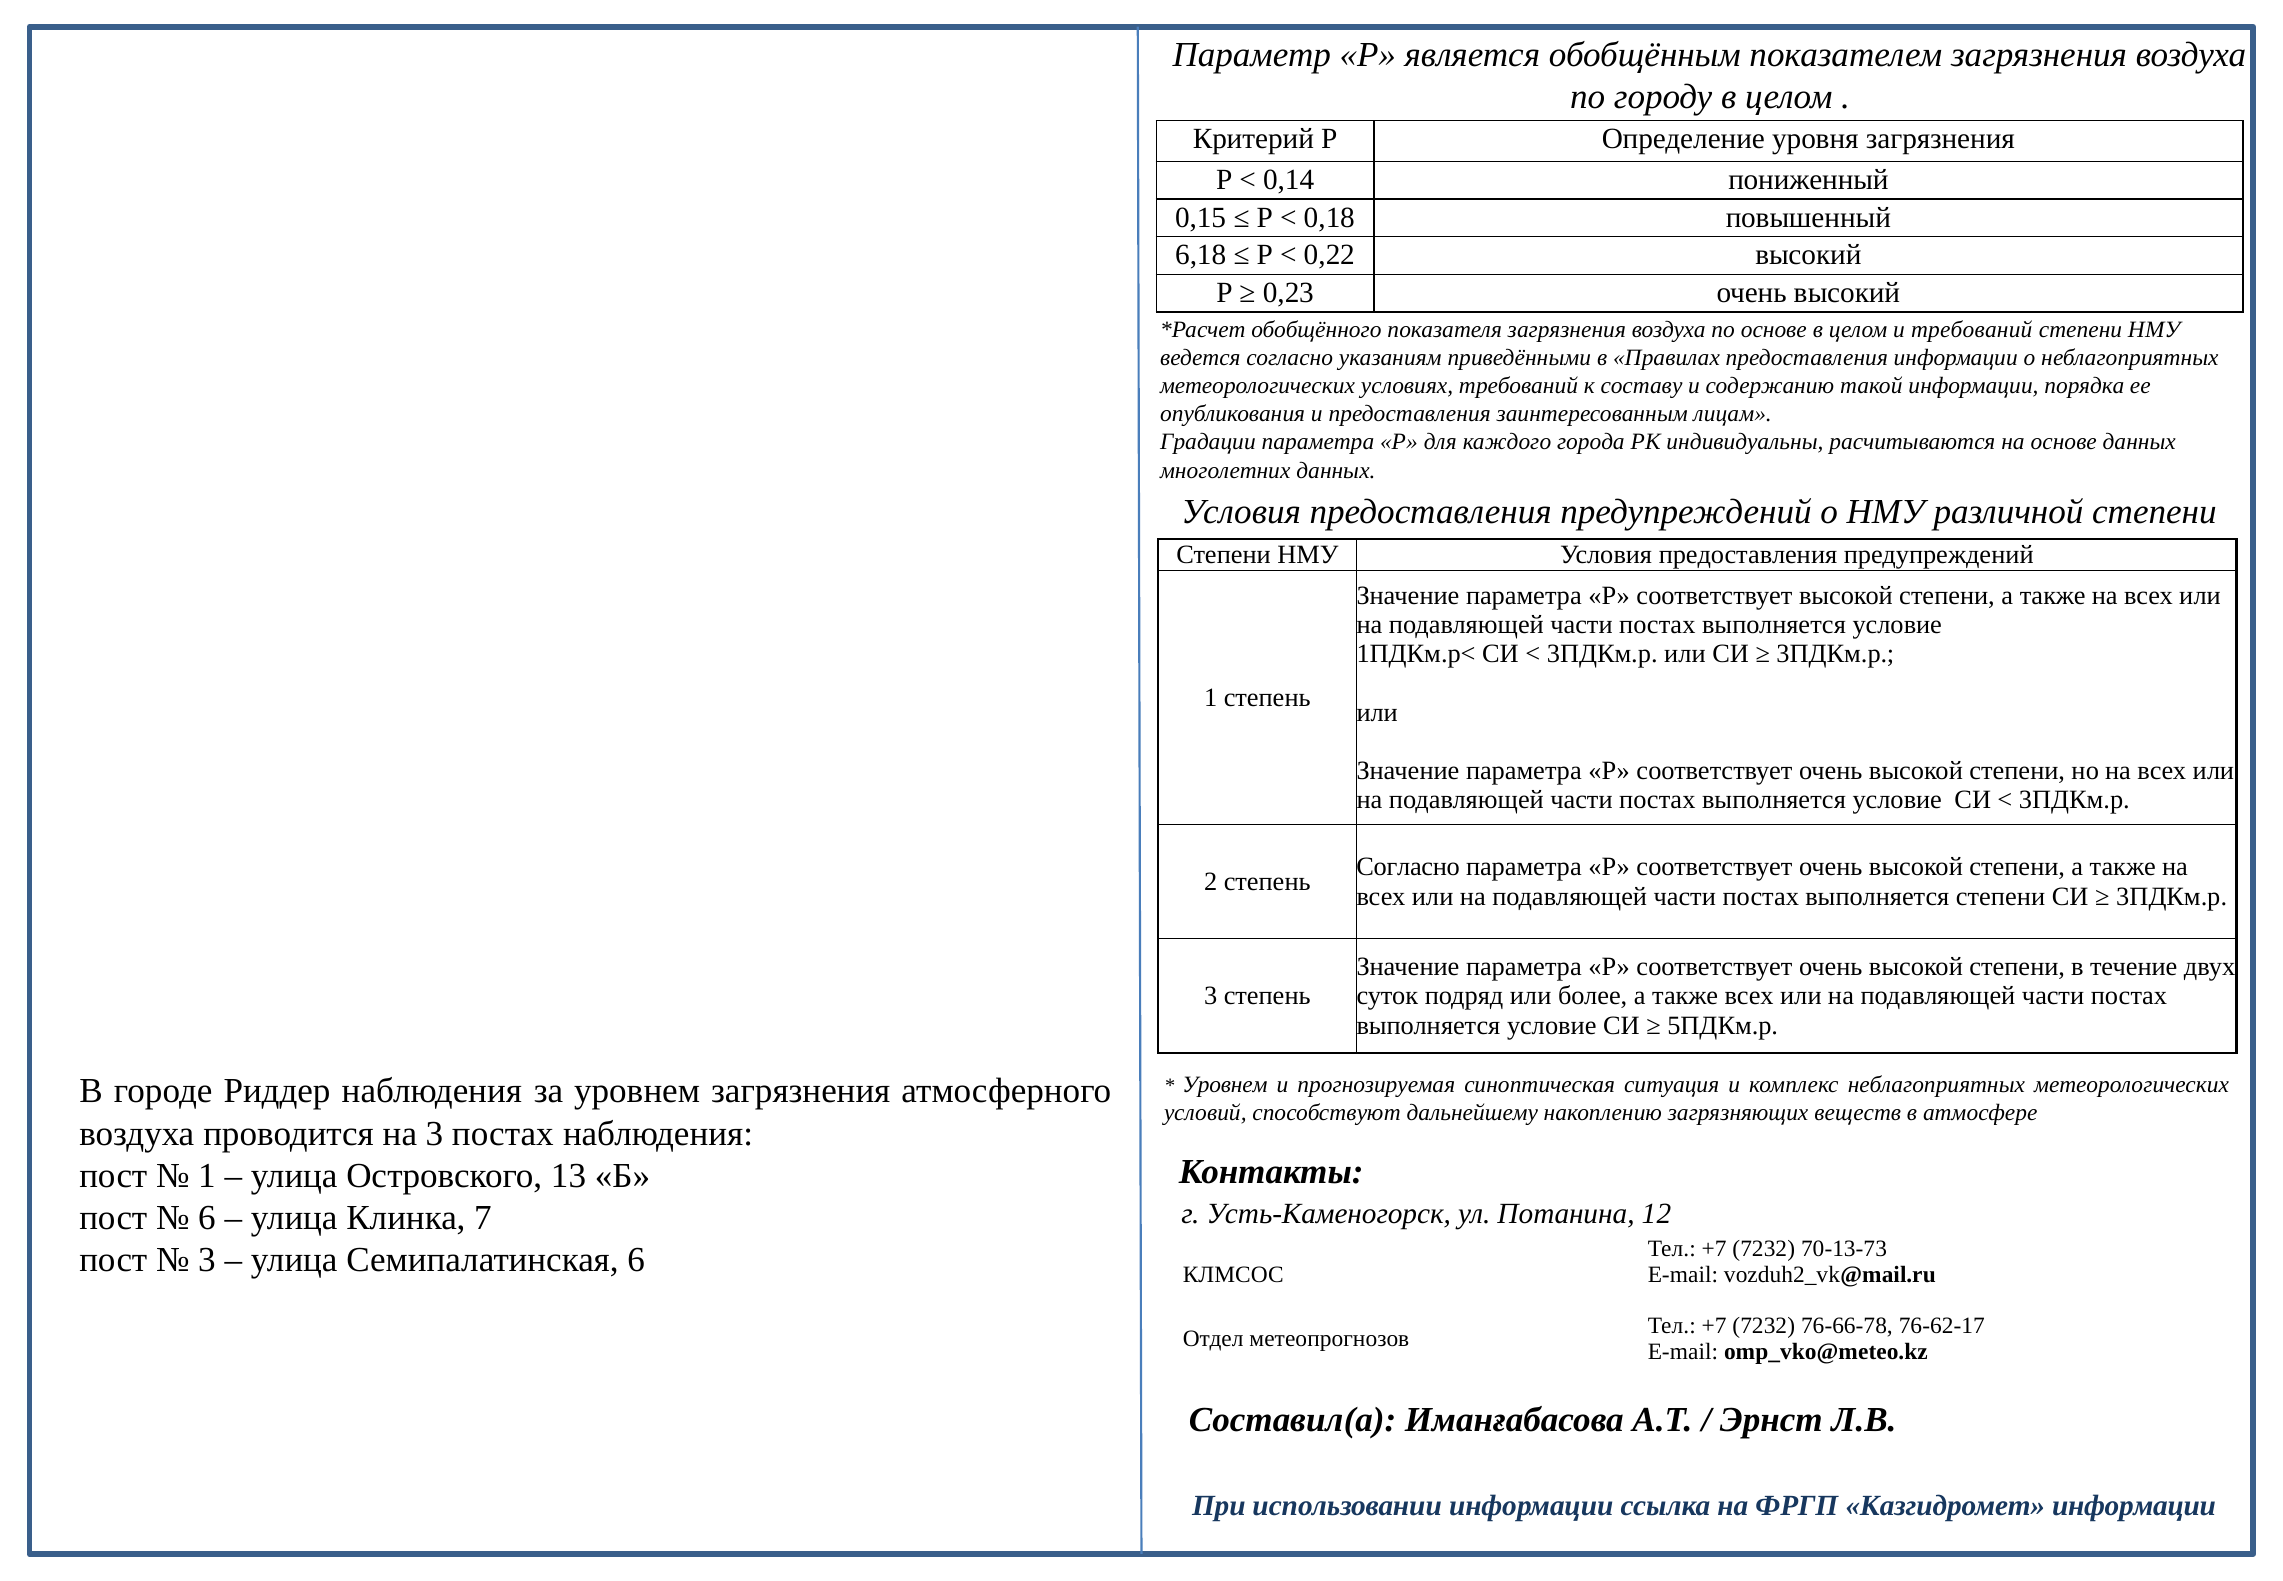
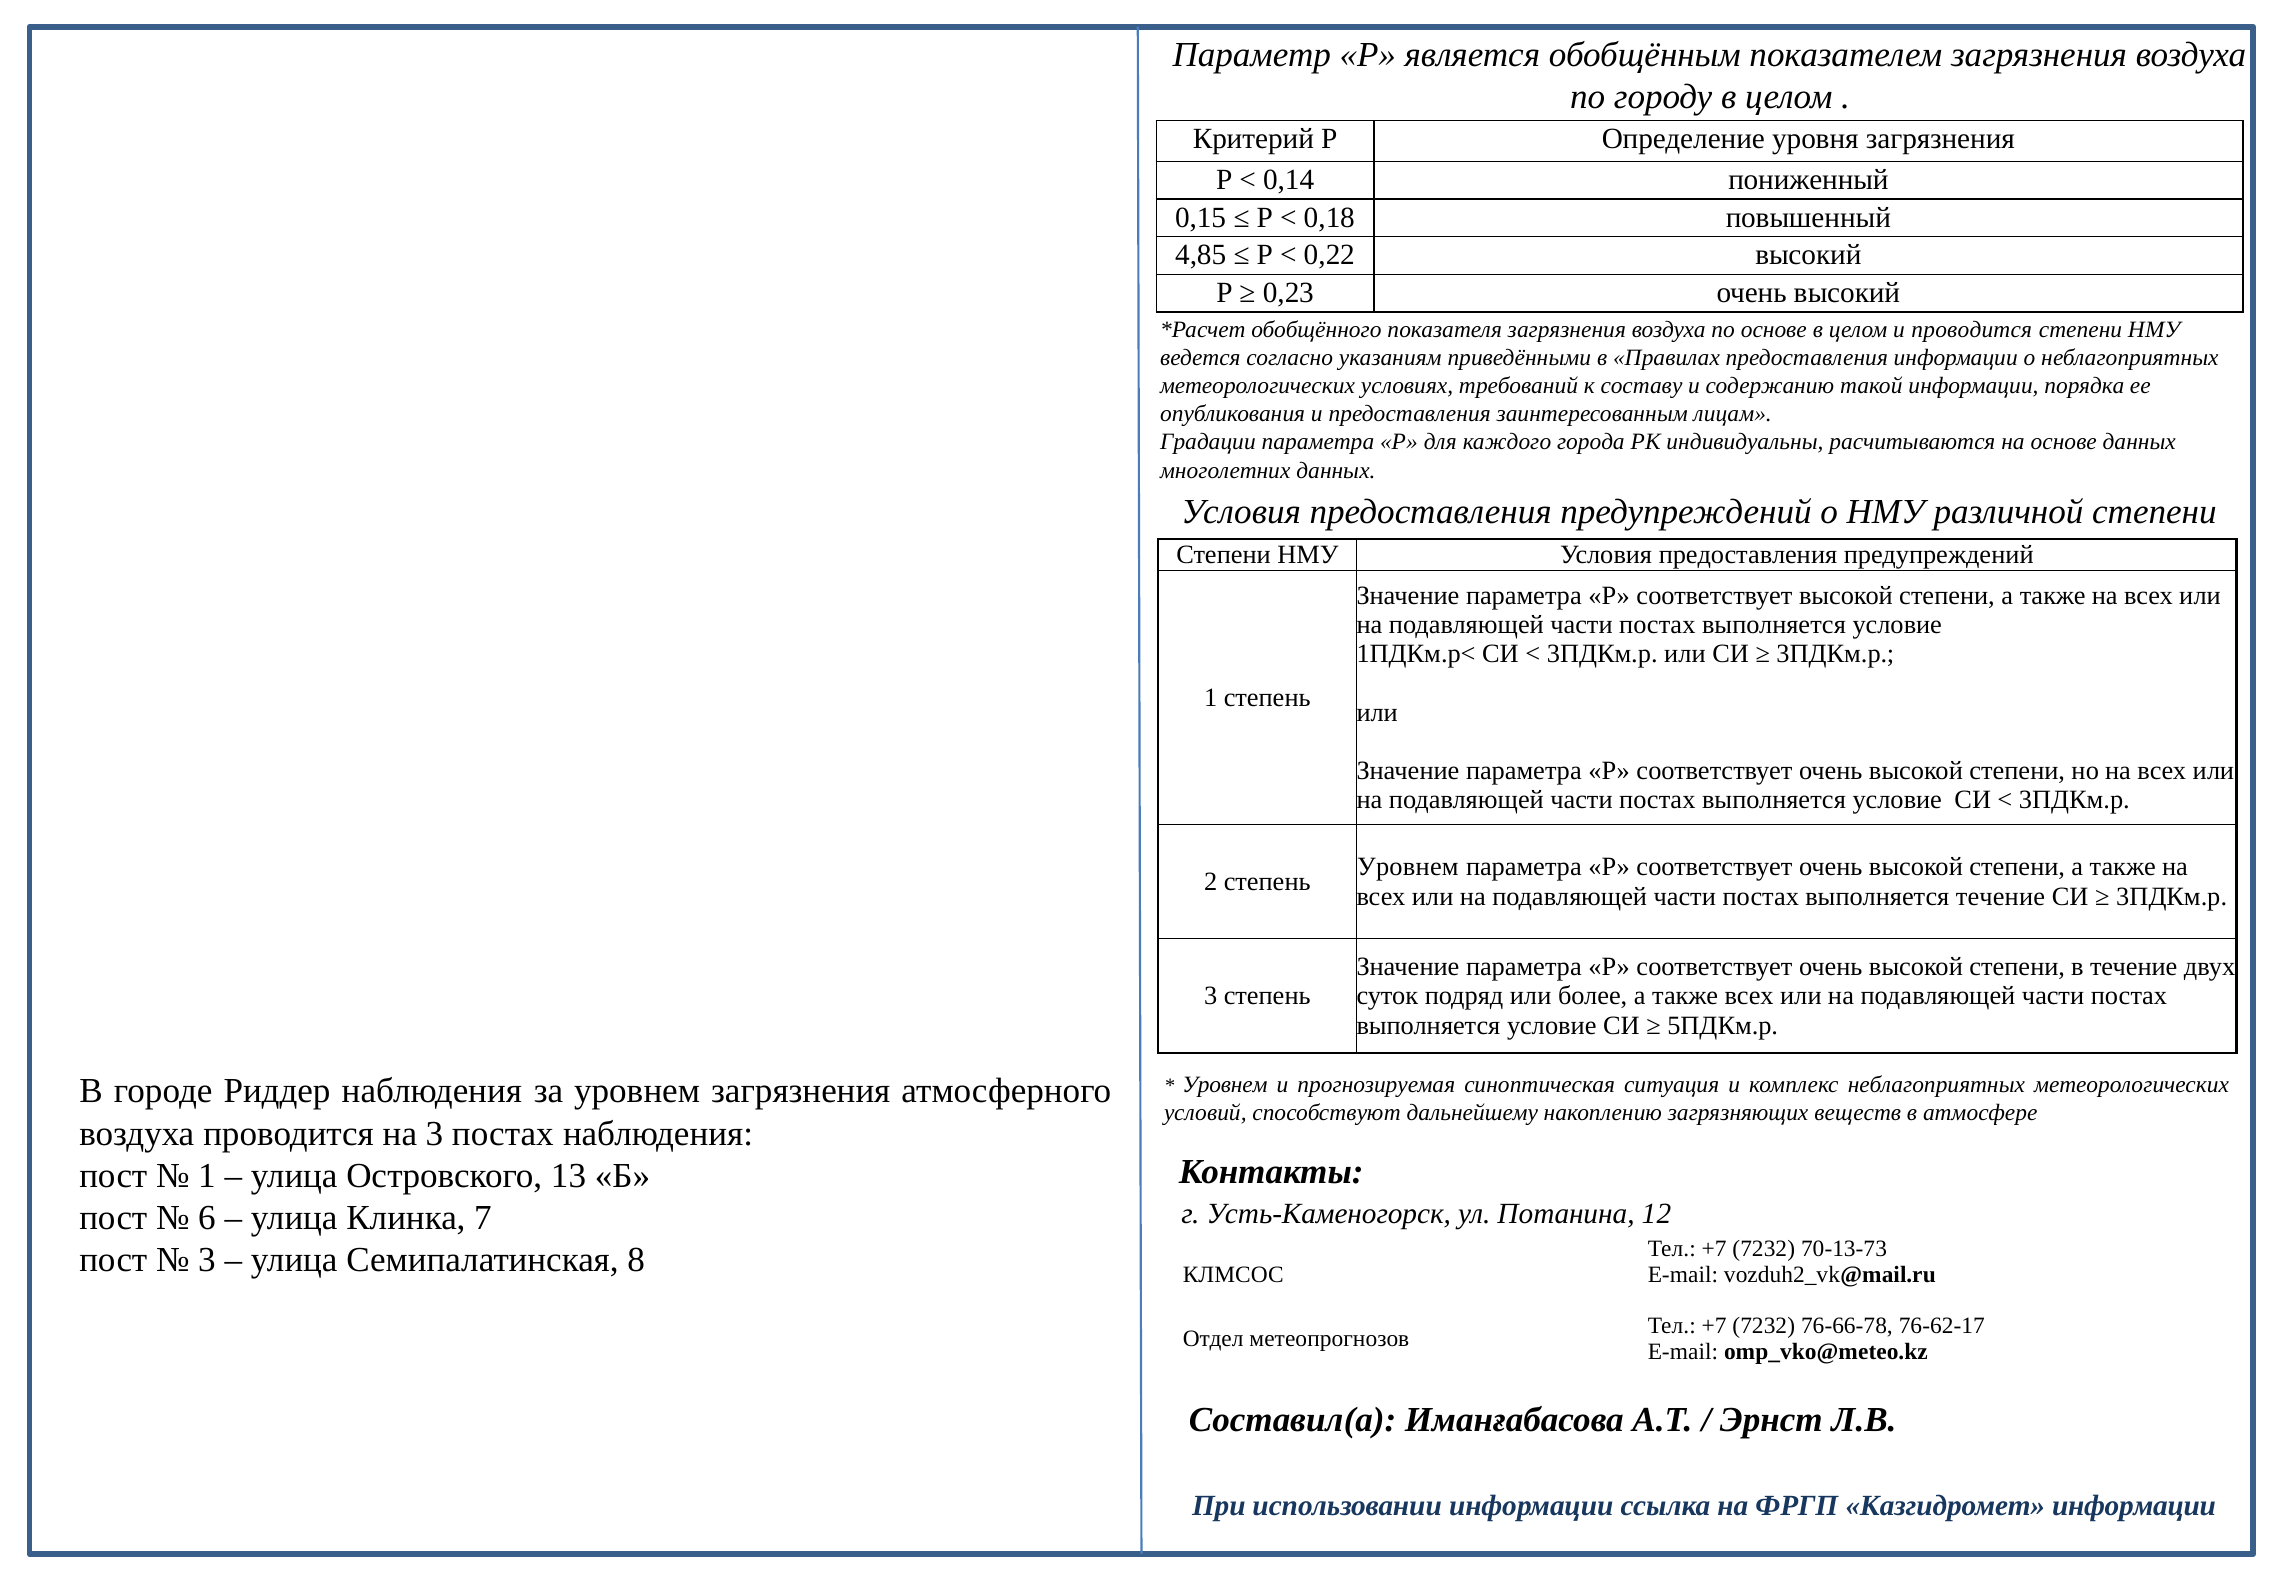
6,18: 6,18 -> 4,85
и требований: требований -> проводится
Согласно at (1408, 867): Согласно -> Уровнем
выполняется степени: степени -> течение
Семипалатинская 6: 6 -> 8
